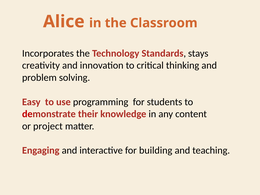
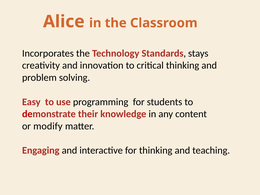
project: project -> modify
for building: building -> thinking
